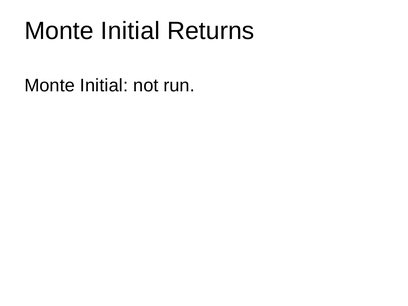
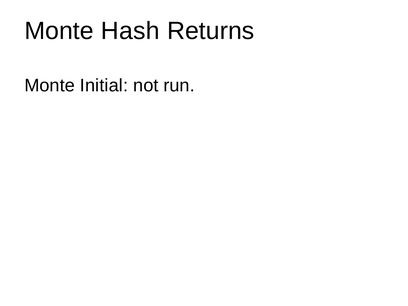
Initial at (130, 31): Initial -> Hash
